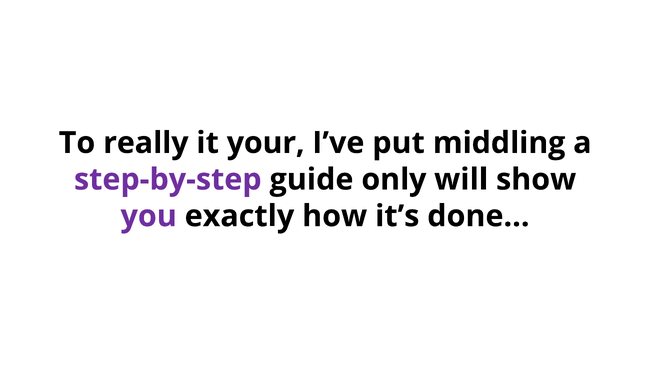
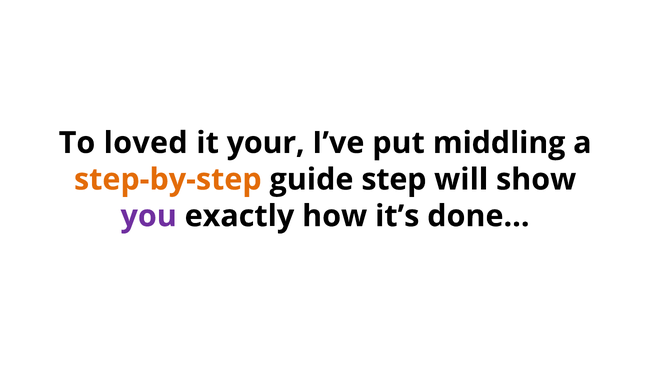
really: really -> loved
step-by-step colour: purple -> orange
only: only -> step
